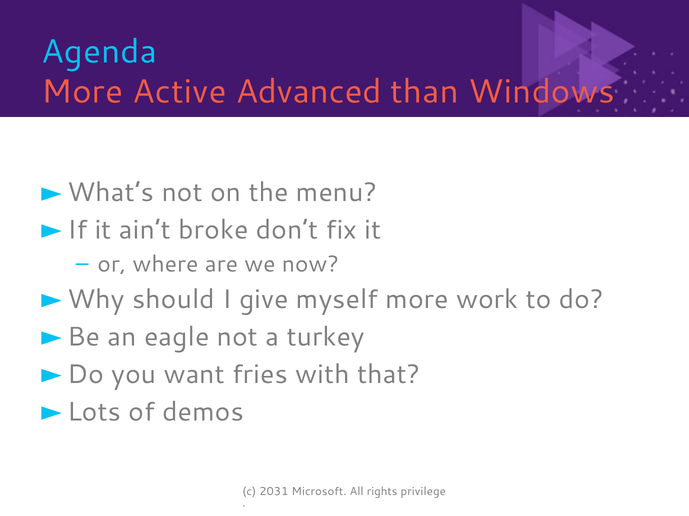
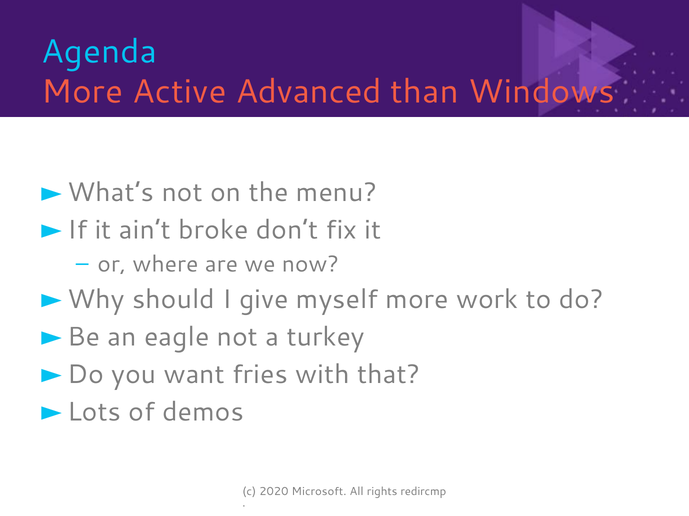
2031: 2031 -> 2020
privilege: privilege -> redircmp
